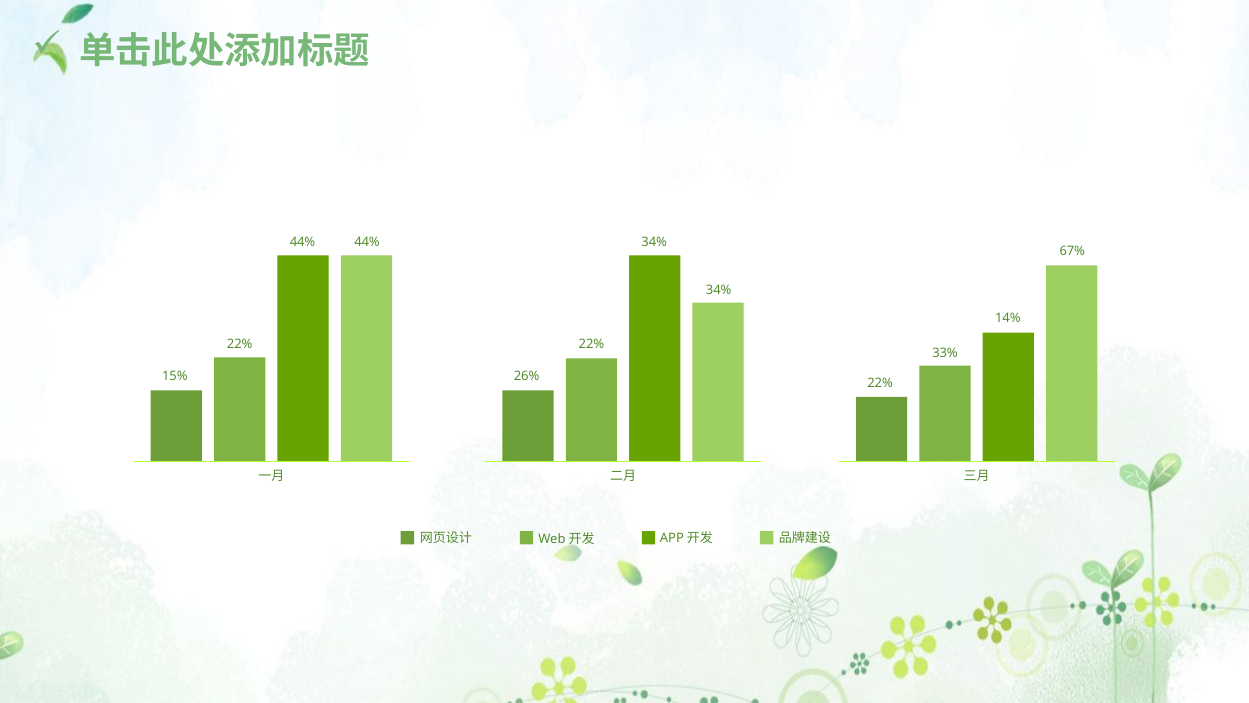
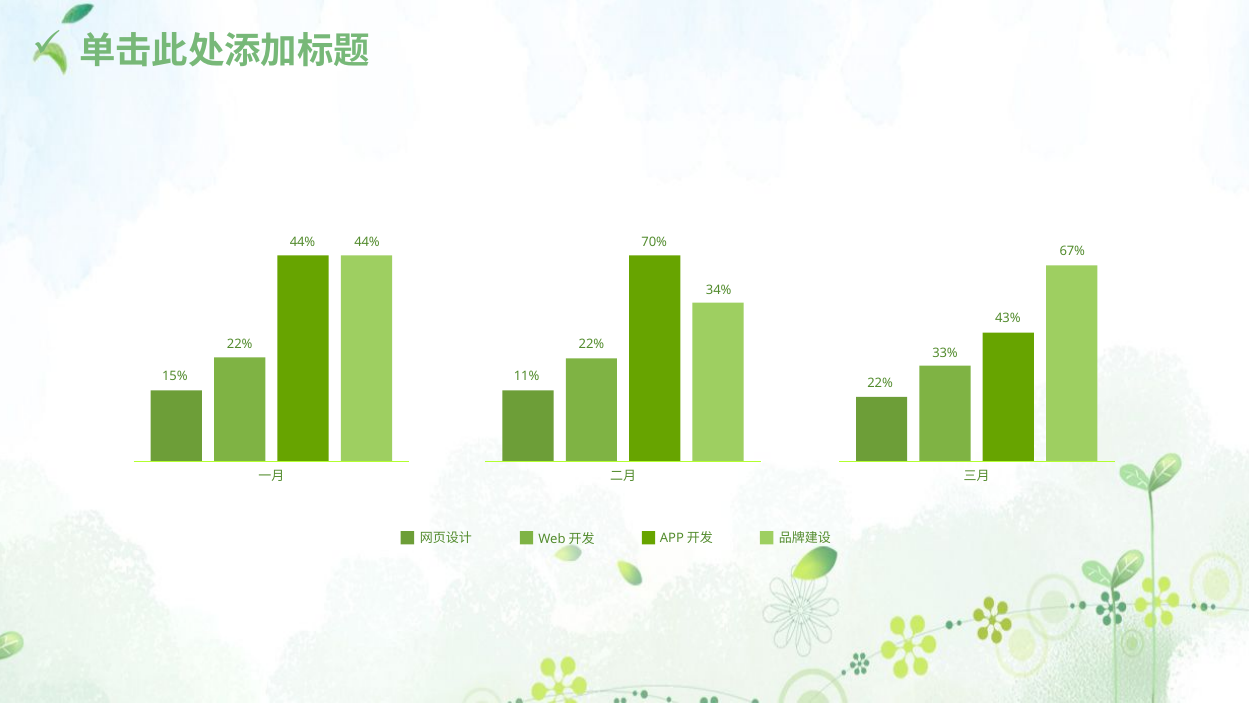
34% at (654, 242): 34% -> 70%
14%: 14% -> 43%
26%: 26% -> 11%
